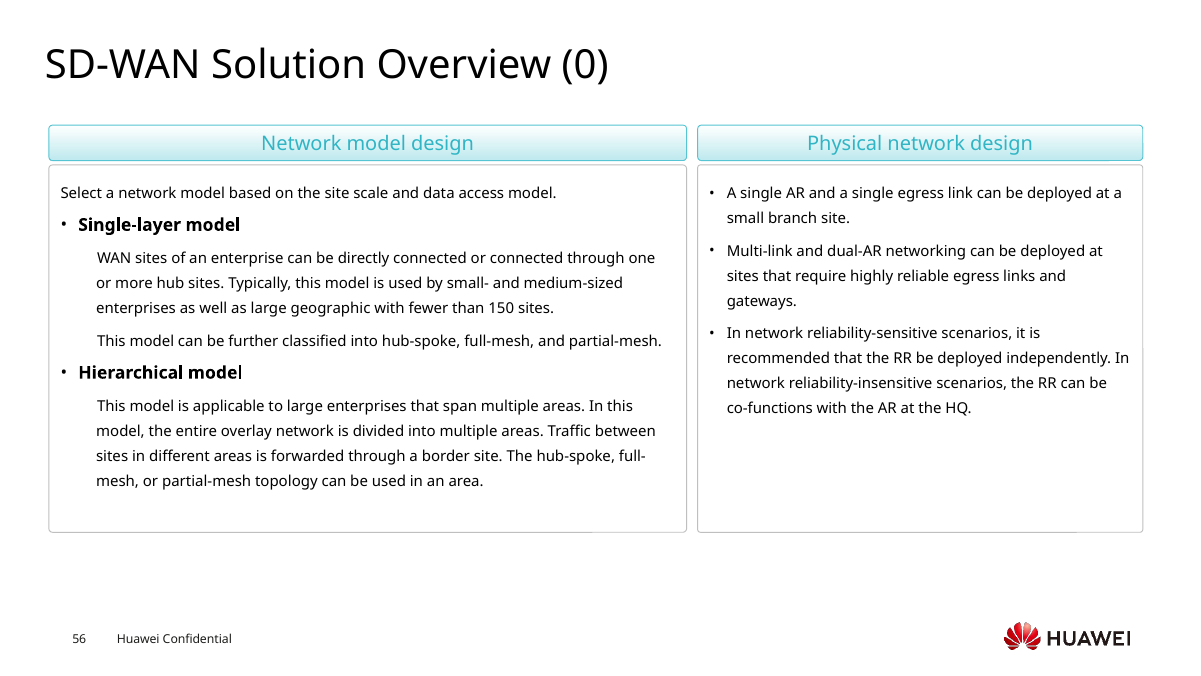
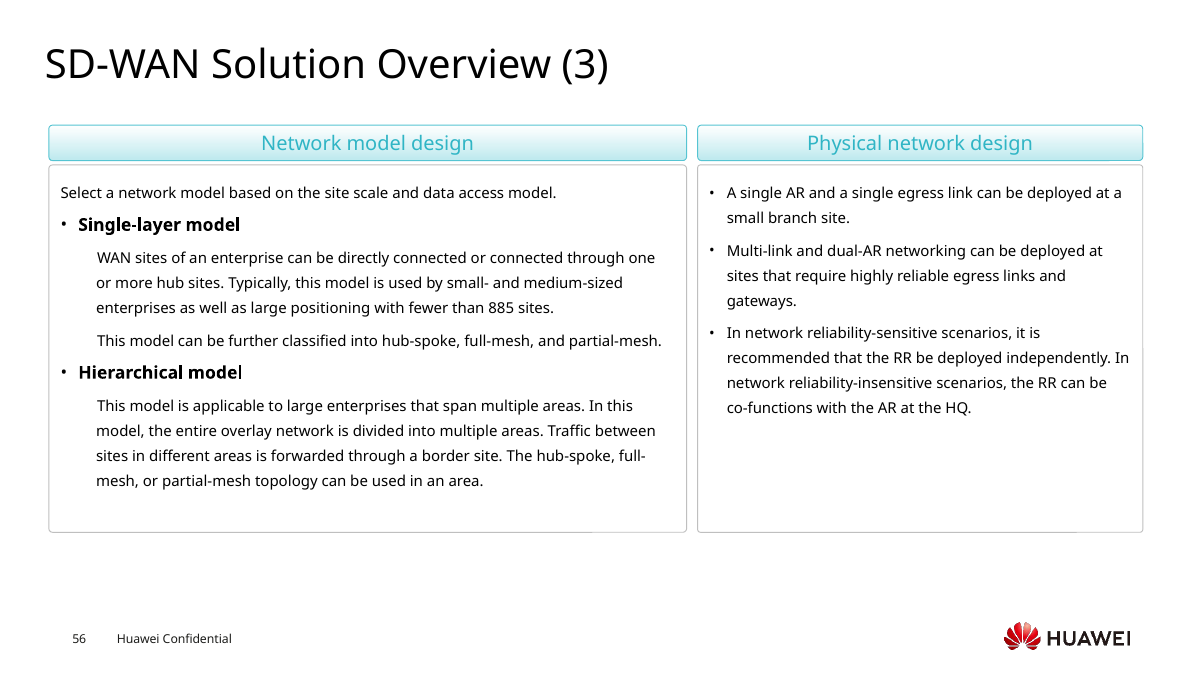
0: 0 -> 3
geographic: geographic -> positioning
150: 150 -> 885
